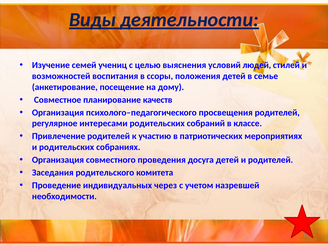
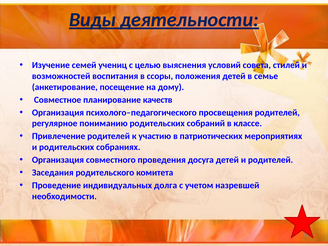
людей: людей -> совета
интересами: интересами -> пониманию
через: через -> долга
